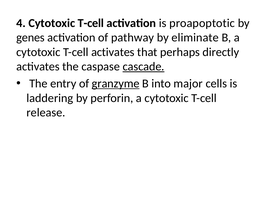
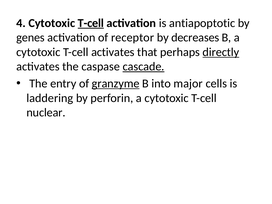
T-cell at (91, 23) underline: none -> present
proapoptotic: proapoptotic -> antiapoptotic
pathway: pathway -> receptor
eliminate: eliminate -> decreases
directly underline: none -> present
release: release -> nuclear
